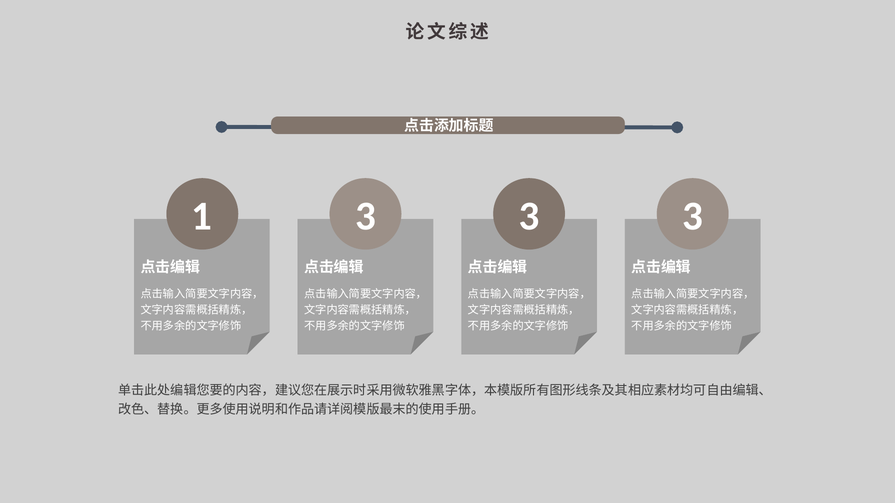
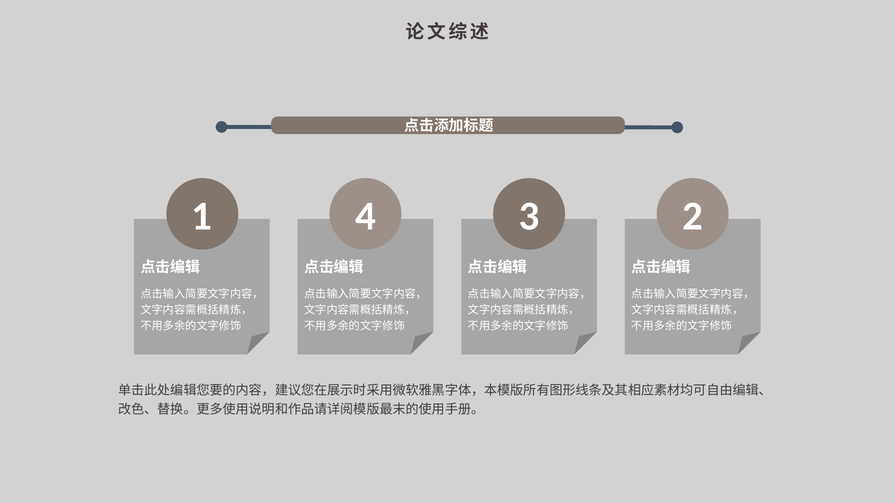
1 3: 3 -> 4
3 at (693, 217): 3 -> 2
